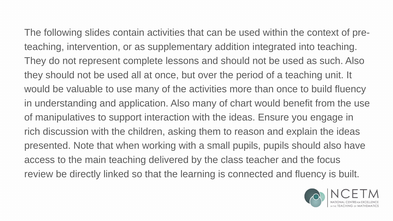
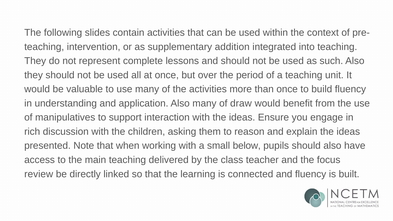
chart: chart -> draw
small pupils: pupils -> below
